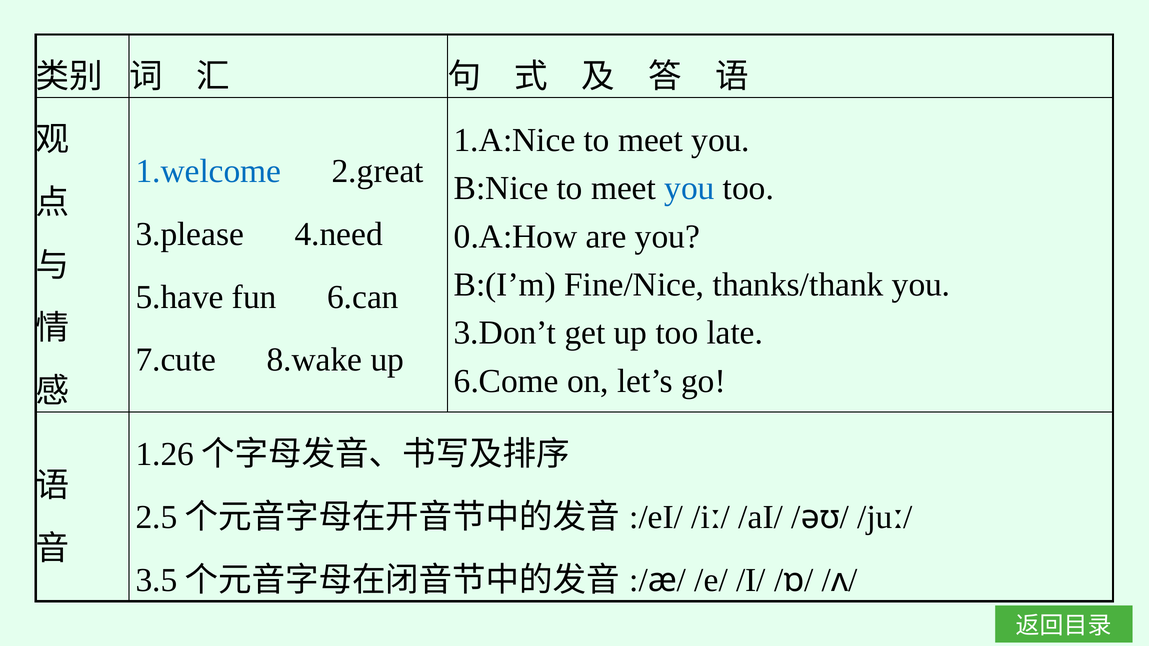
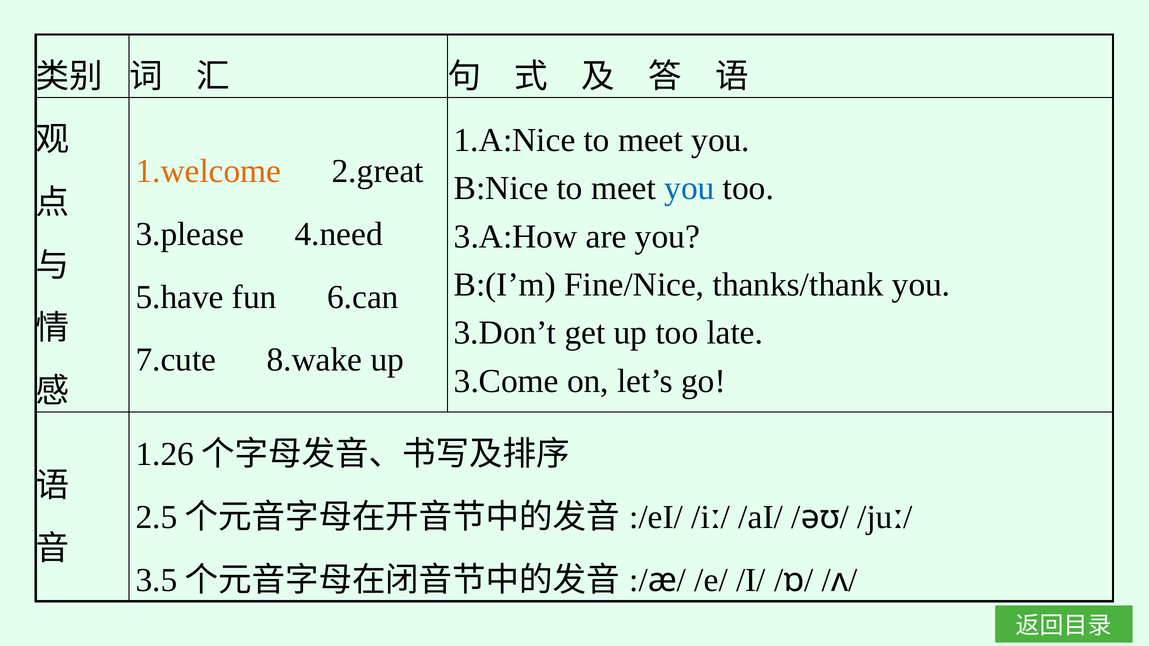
1.welcome colour: blue -> orange
0.A:How: 0.A:How -> 3.A:How
6.Come: 6.Come -> 3.Come
